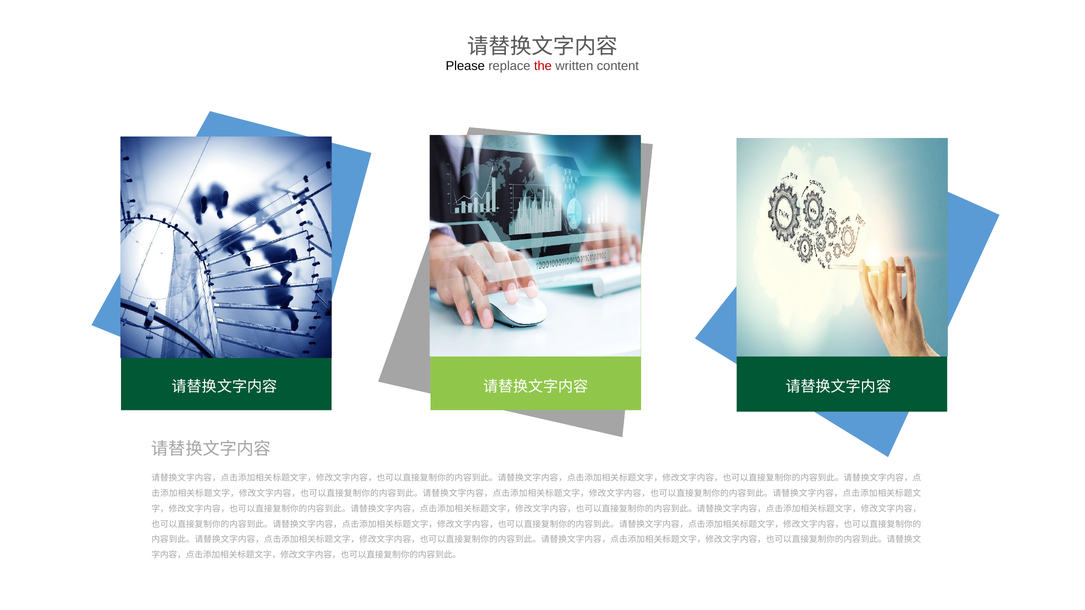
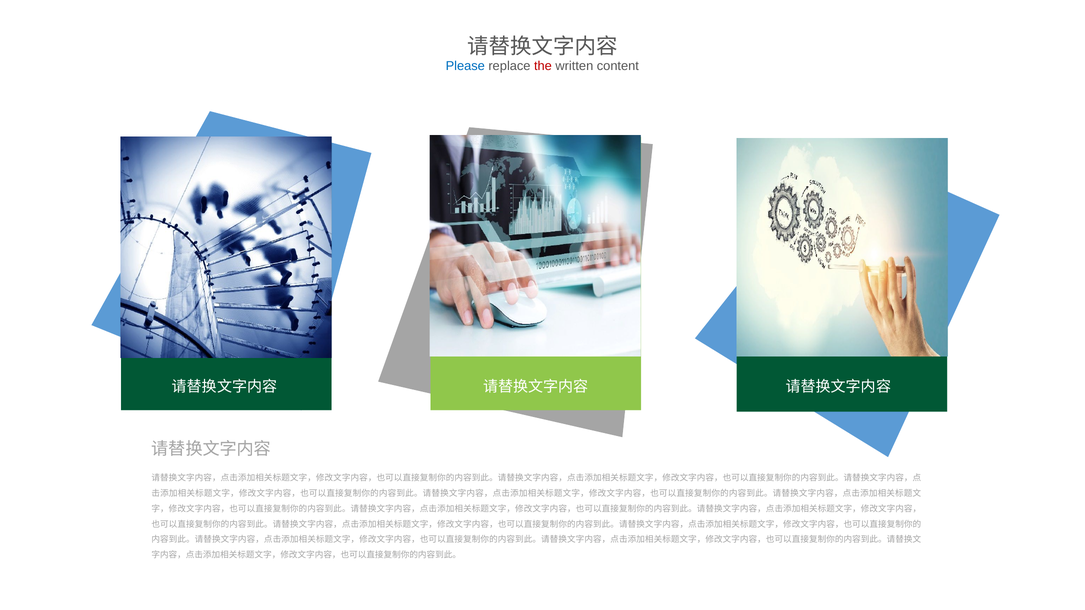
Please colour: black -> blue
